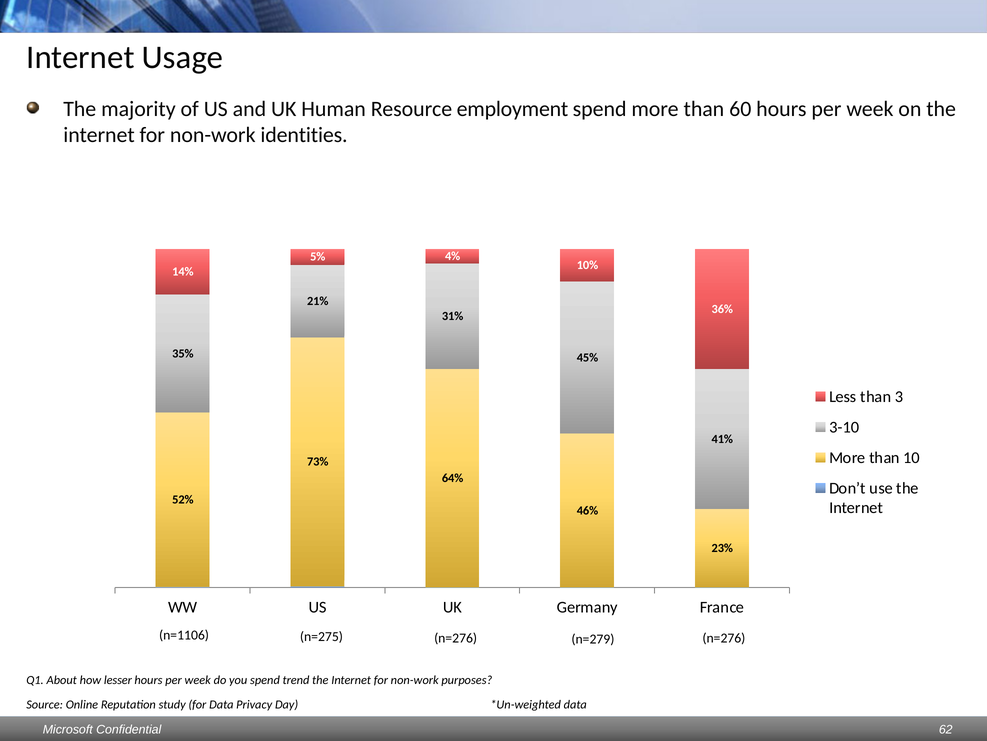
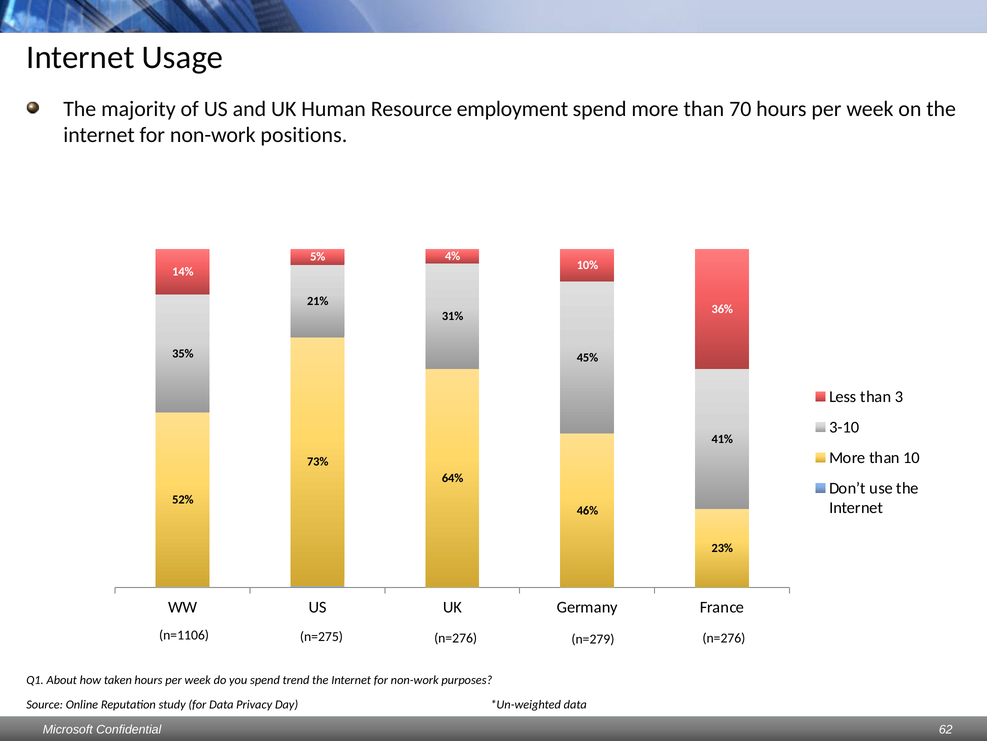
60: 60 -> 70
identities: identities -> positions
lesser: lesser -> taken
